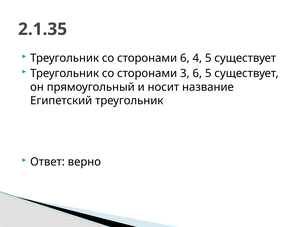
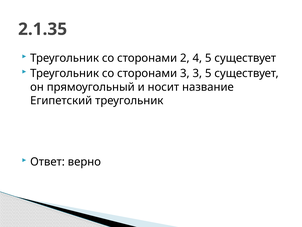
сторонами 6: 6 -> 2
3 6: 6 -> 3
